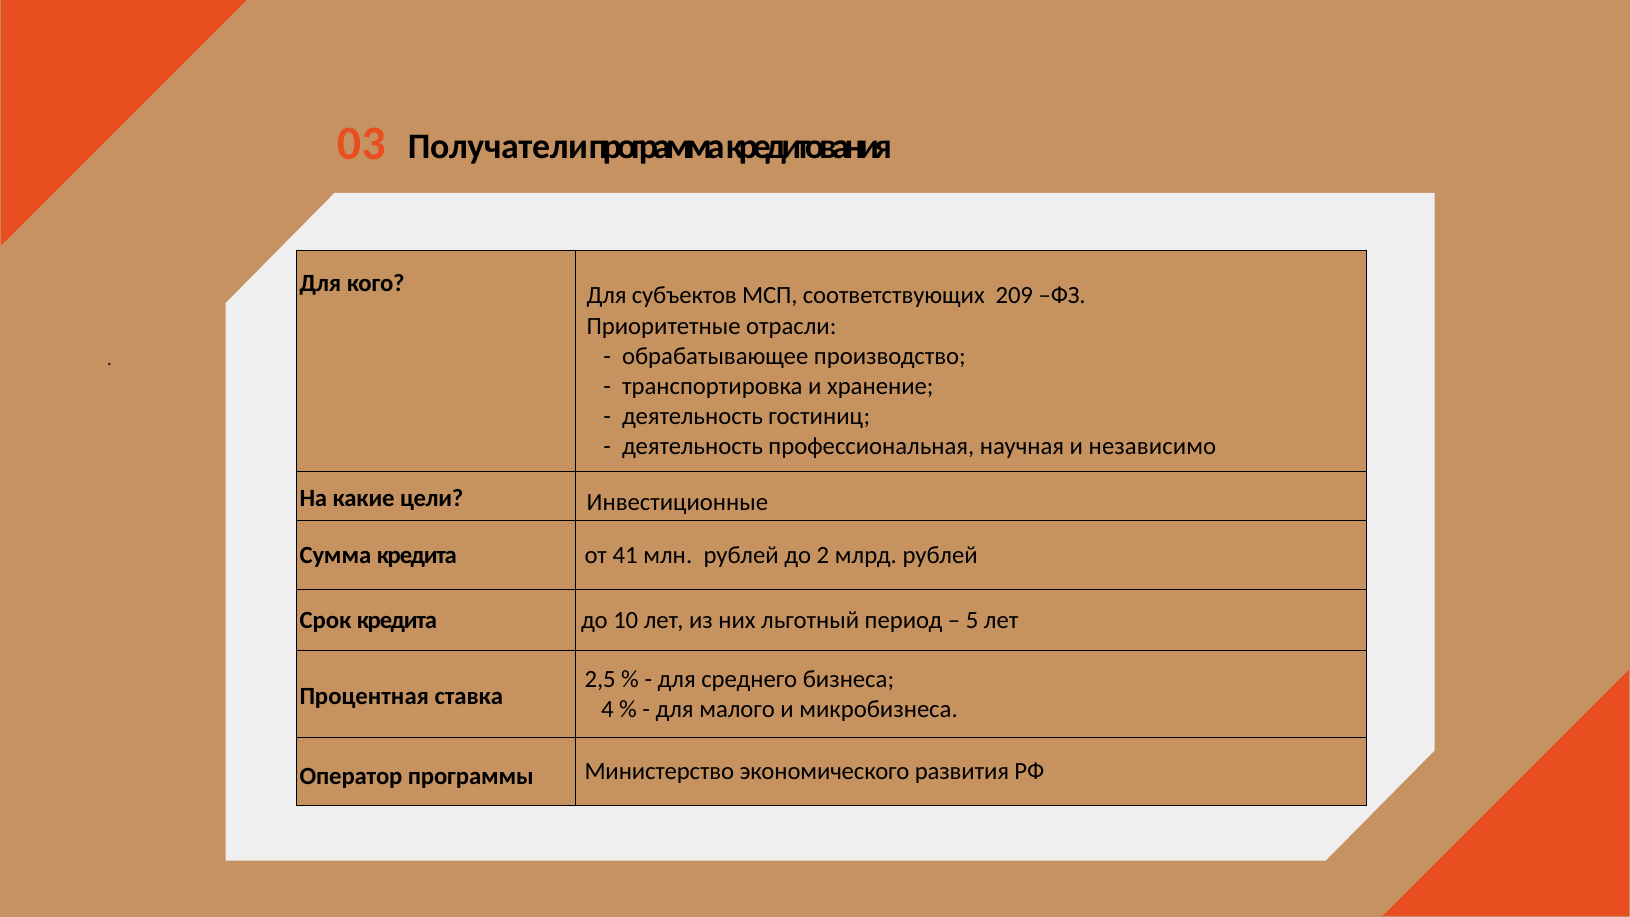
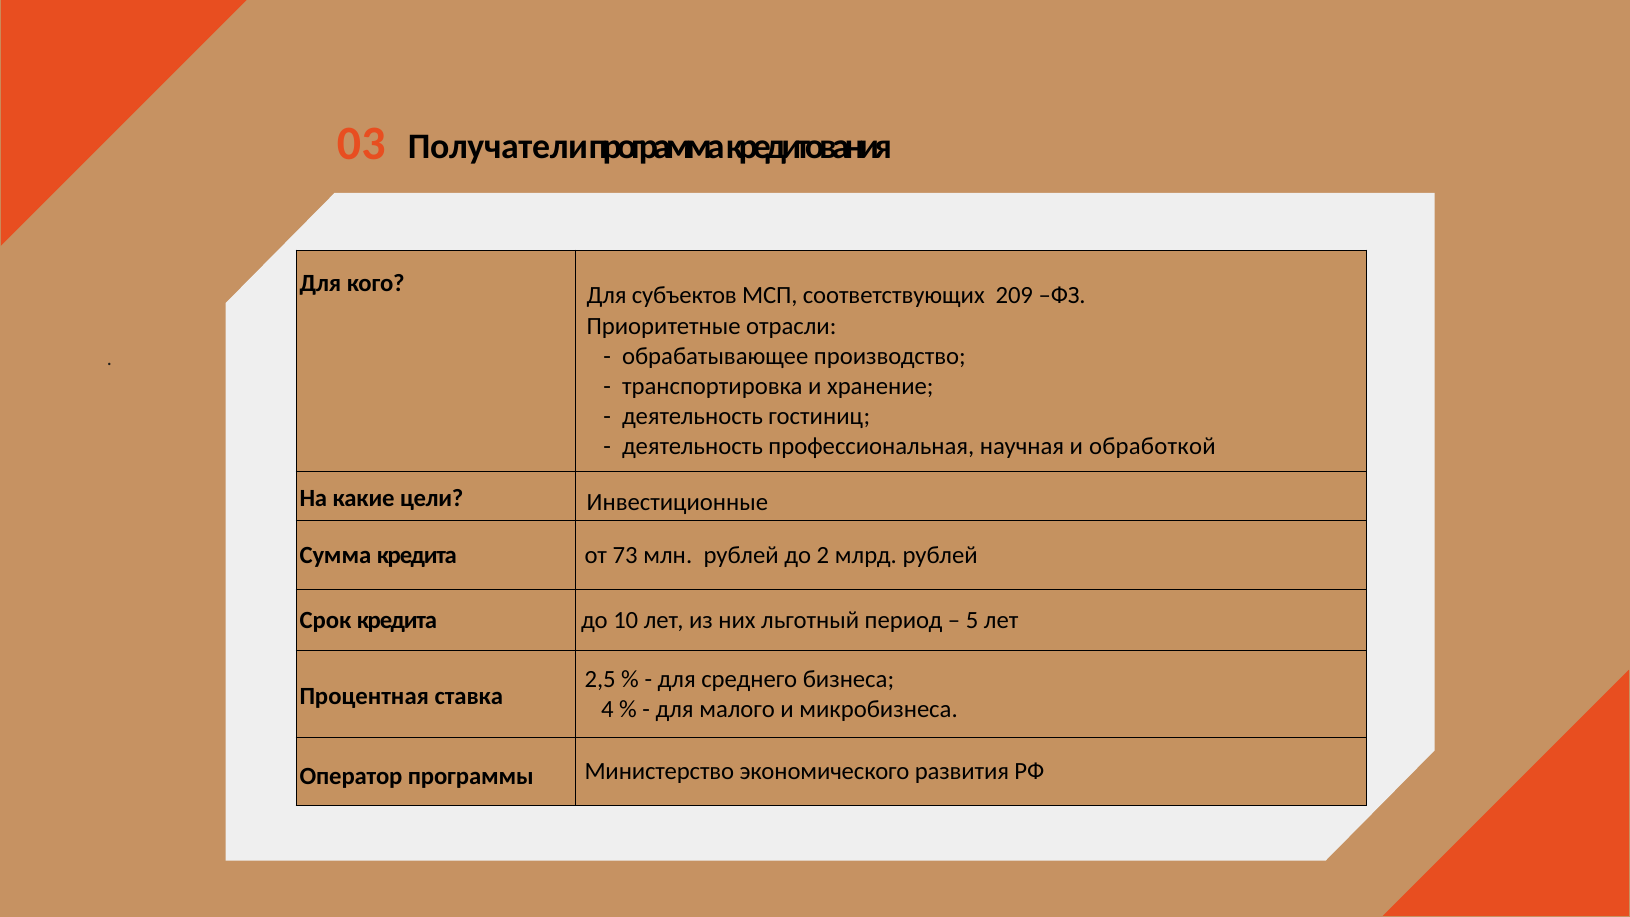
независимо: независимо -> обработкой
41: 41 -> 73
